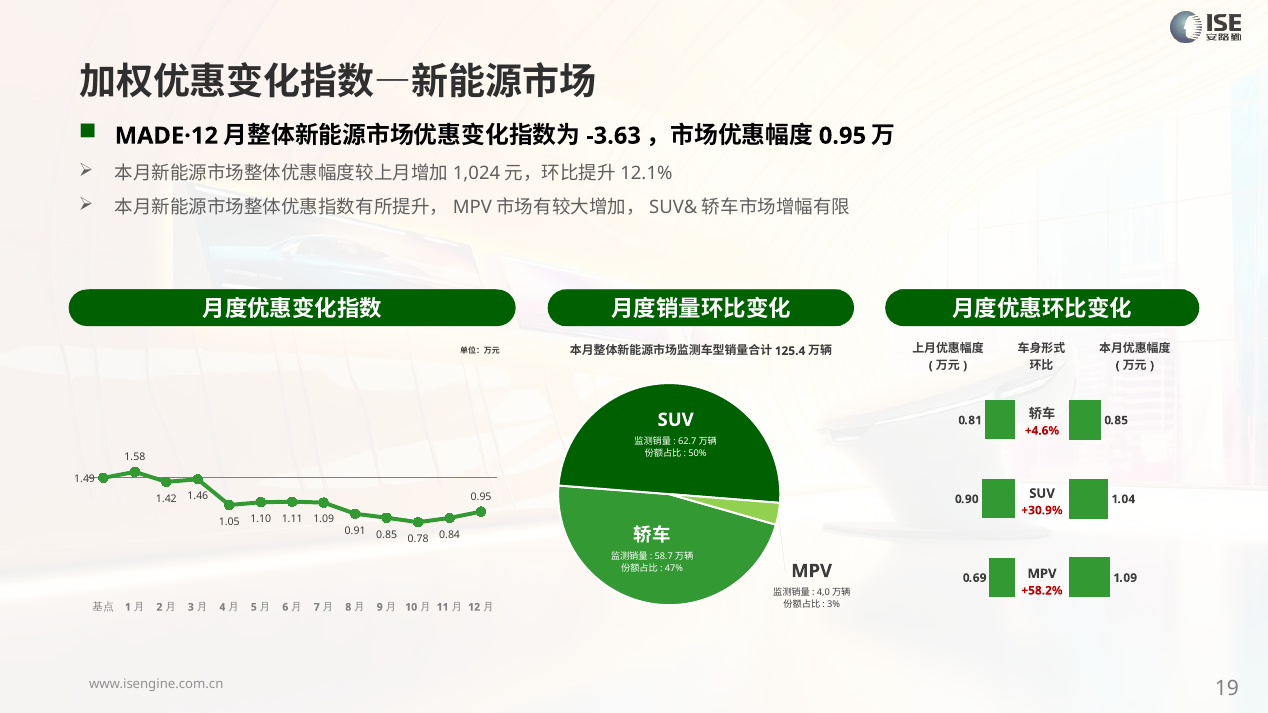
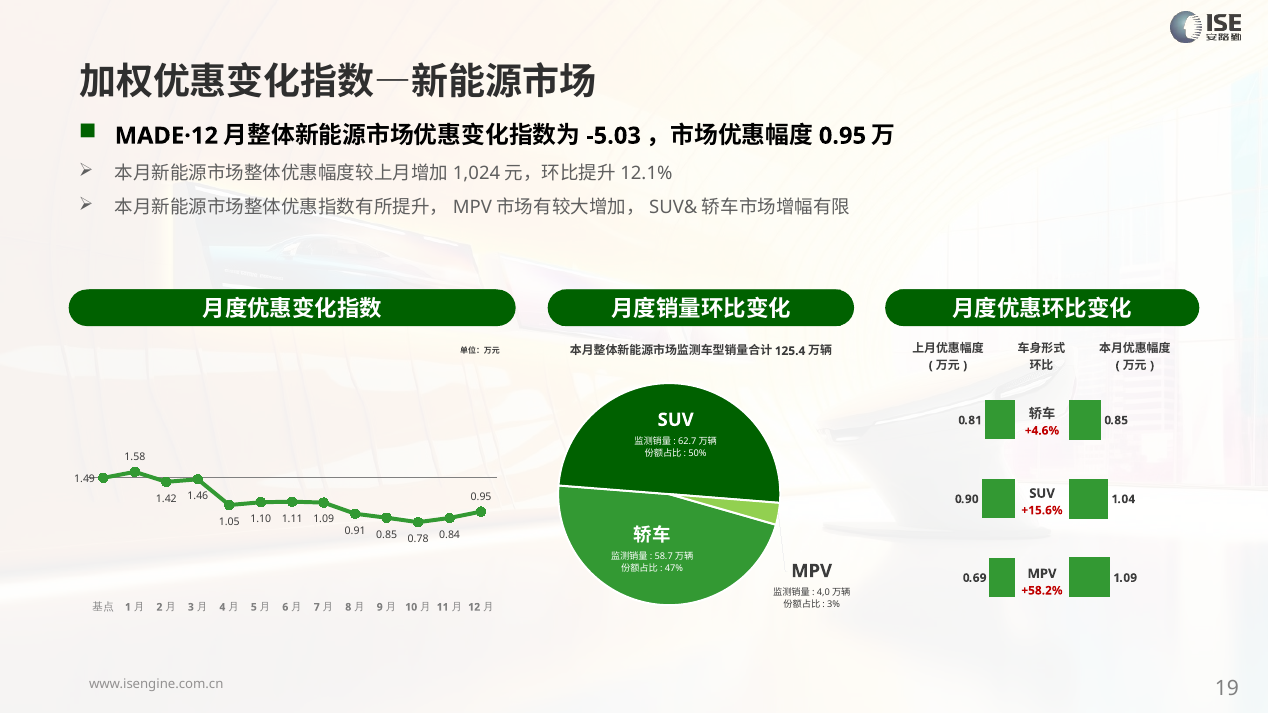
-3.63: -3.63 -> -5.03
+30.9%: +30.9% -> +15.6%
